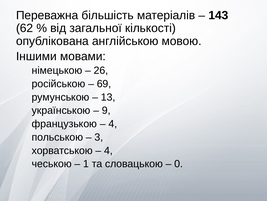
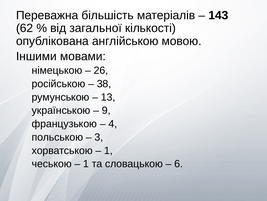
69: 69 -> 38
4 at (108, 150): 4 -> 1
0: 0 -> 6
